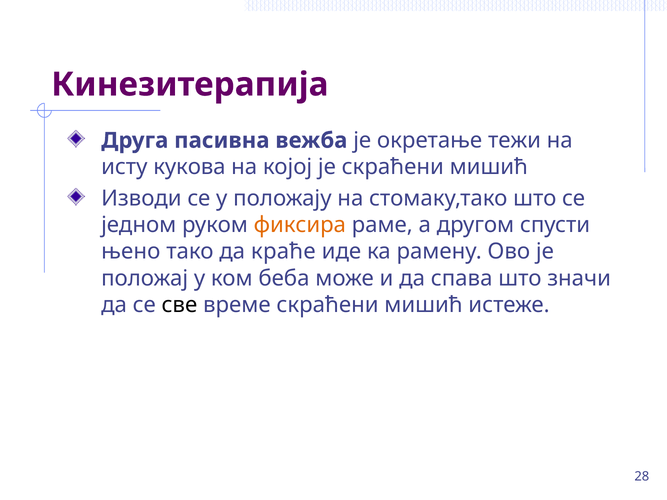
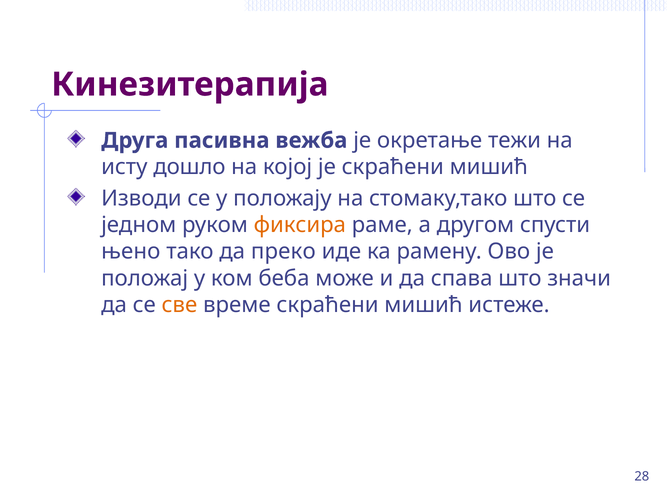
кукова: кукова -> дошло
краће: краће -> преко
све colour: black -> orange
